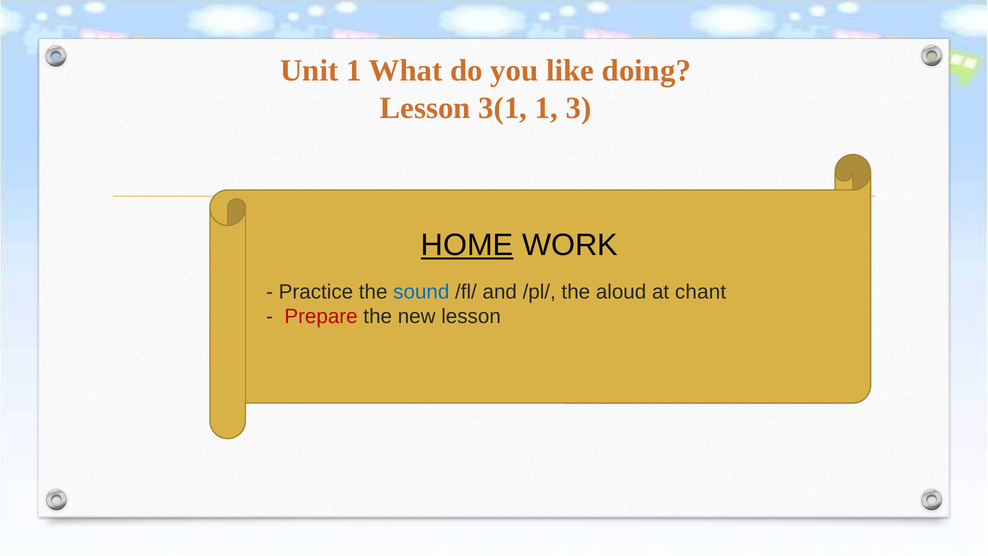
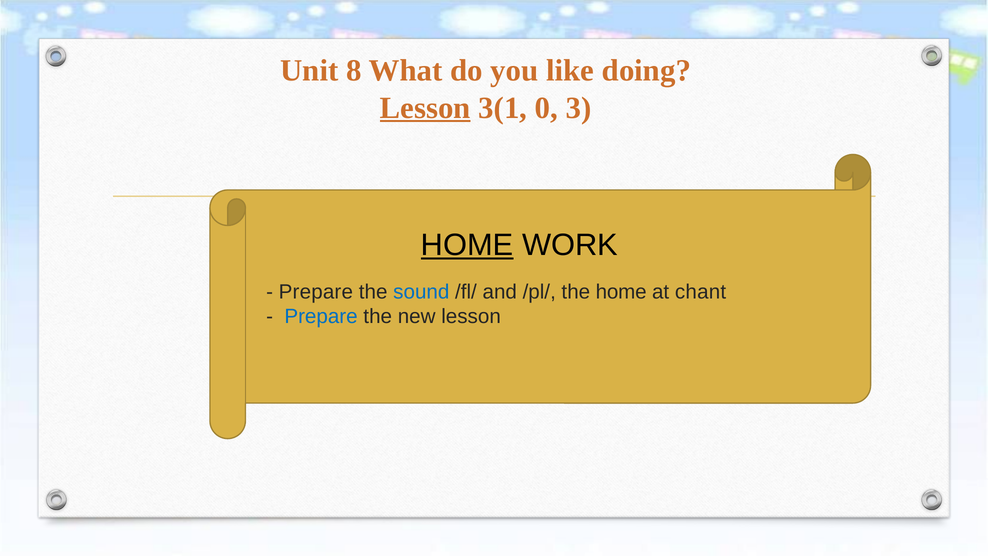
Unit 1: 1 -> 8
Lesson at (425, 108) underline: none -> present
3(1 1: 1 -> 0
Practice at (316, 292): Practice -> Prepare
the aloud: aloud -> home
Prepare at (321, 316) colour: red -> blue
